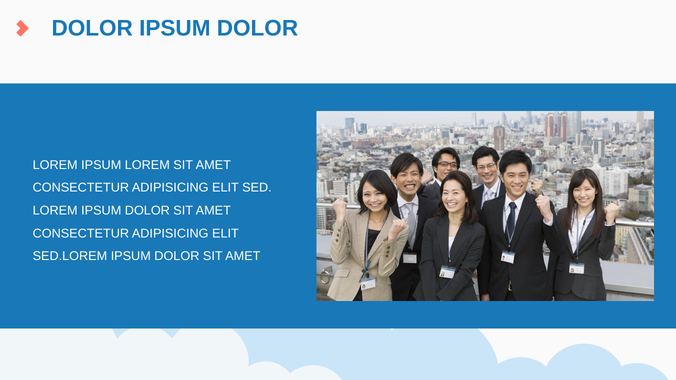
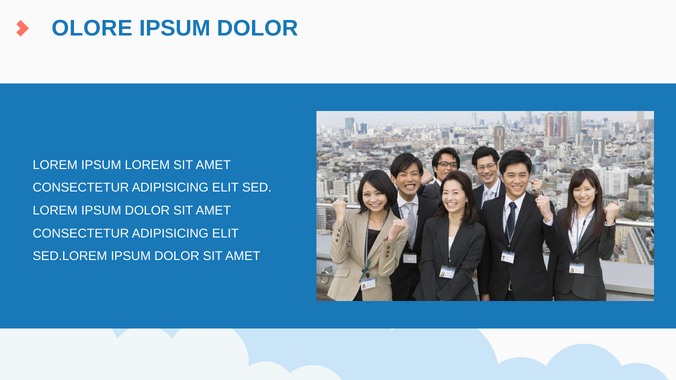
DOLOR at (92, 28): DOLOR -> OLORE
